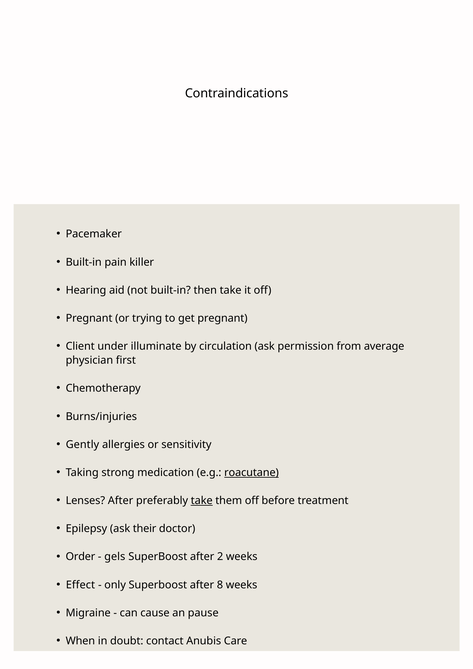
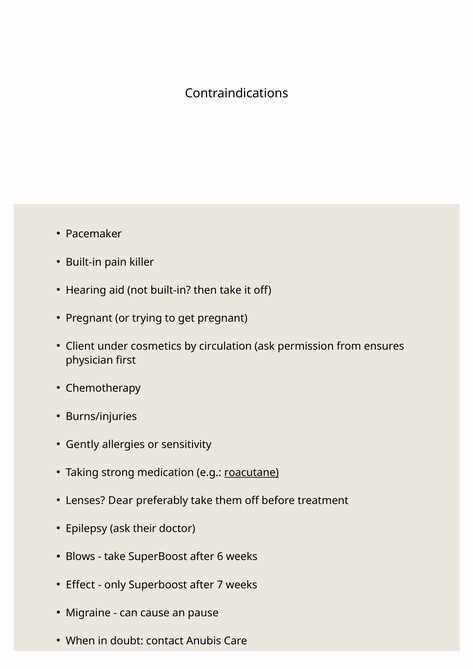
illuminate: illuminate -> cosmetics
average: average -> ensures
Lenses After: After -> Dear
take at (202, 501) underline: present -> none
Order: Order -> Blows
gels at (115, 557): gels -> take
2: 2 -> 6
8: 8 -> 7
